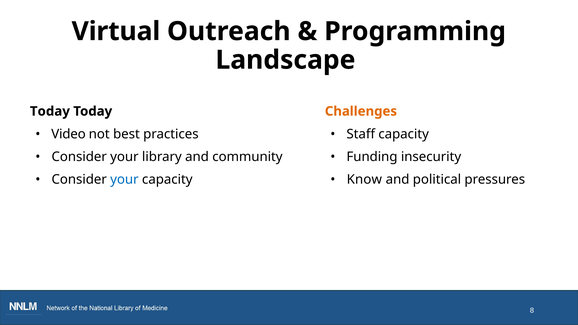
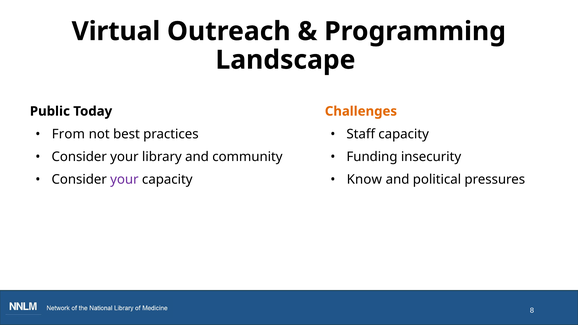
Today at (50, 111): Today -> Public
Video: Video -> From
your at (124, 180) colour: blue -> purple
